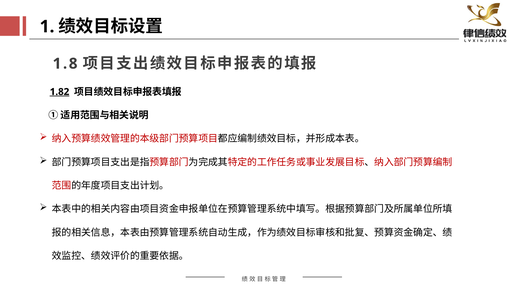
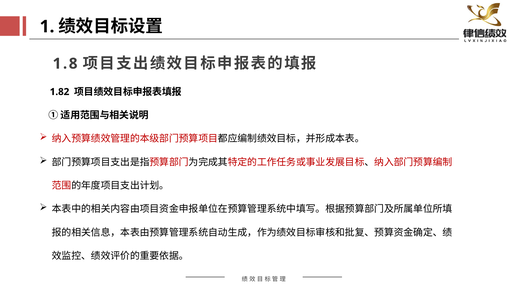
1.82 underline: present -> none
